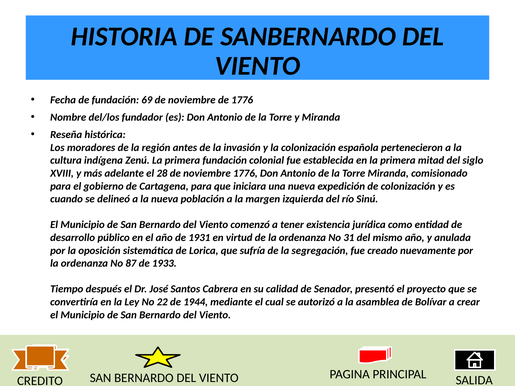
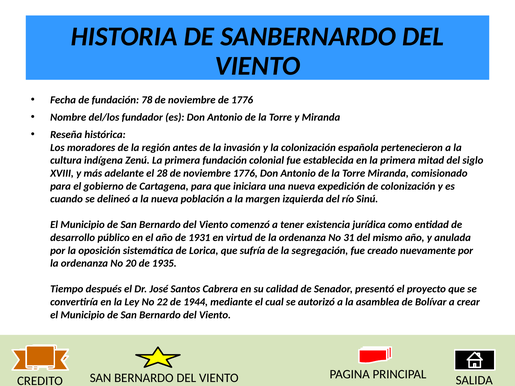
69: 69 -> 78
87: 87 -> 20
1933: 1933 -> 1935
